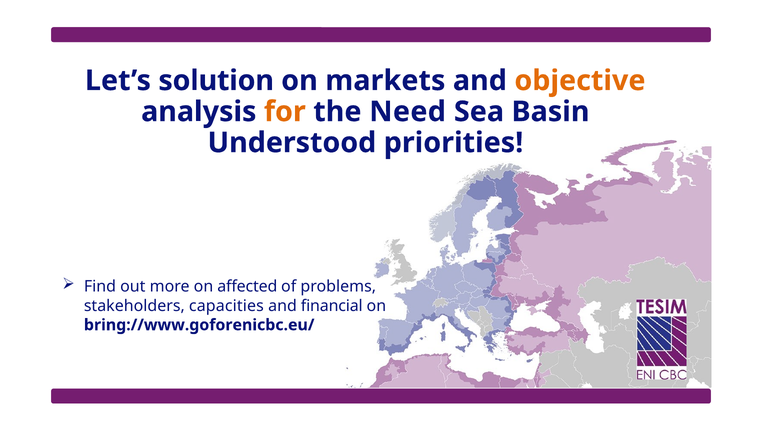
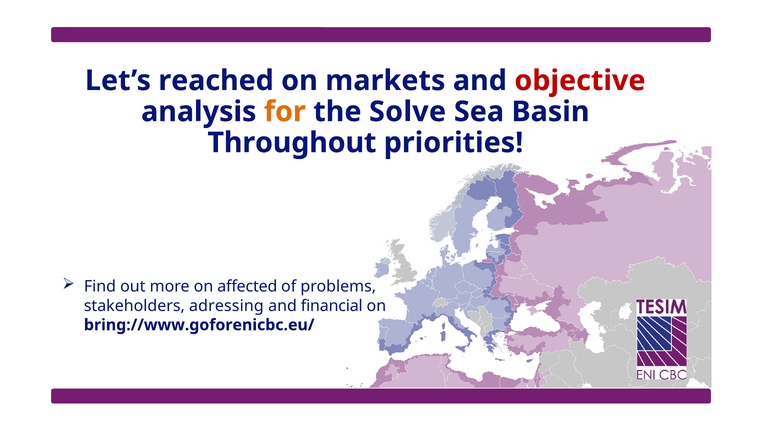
solution: solution -> reached
objective colour: orange -> red
Need: Need -> Solve
Understood: Understood -> Throughout
capacities: capacities -> adressing
